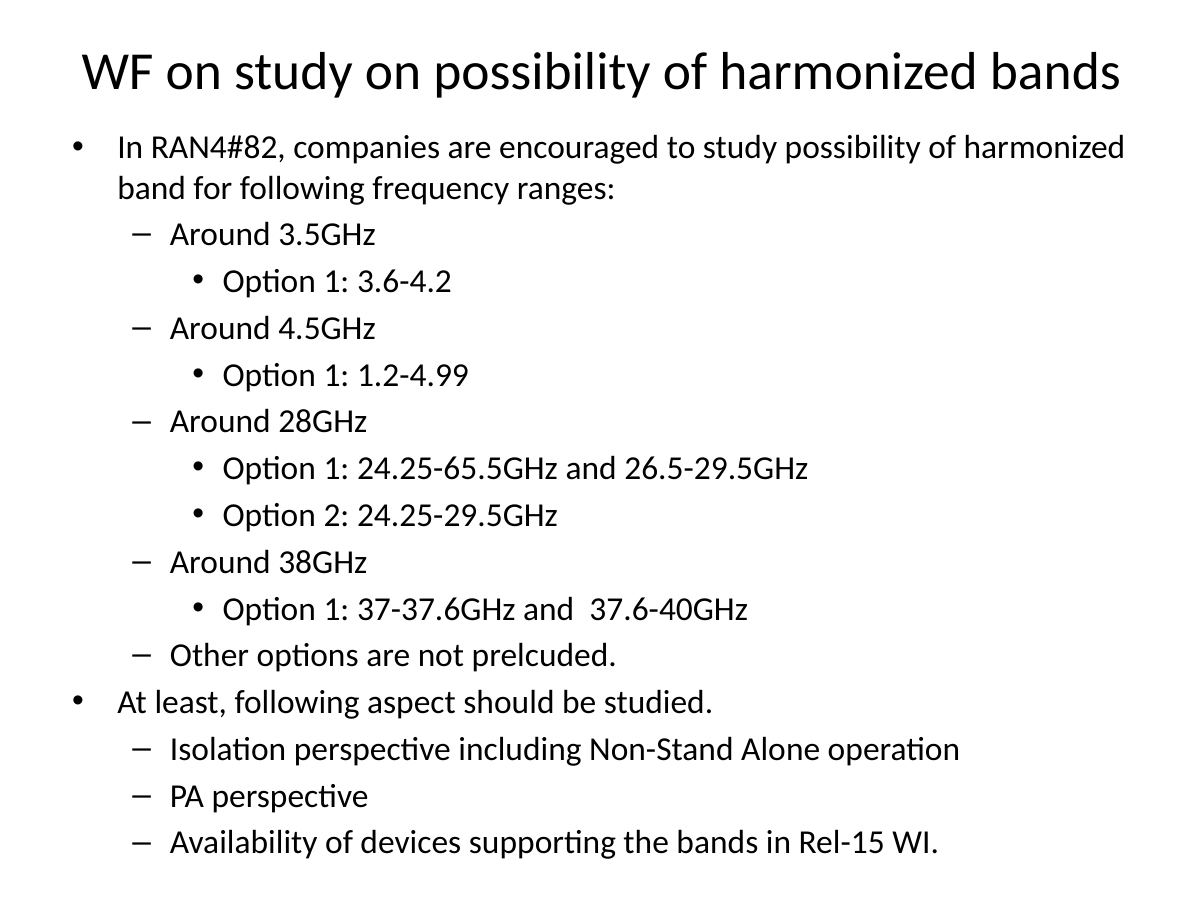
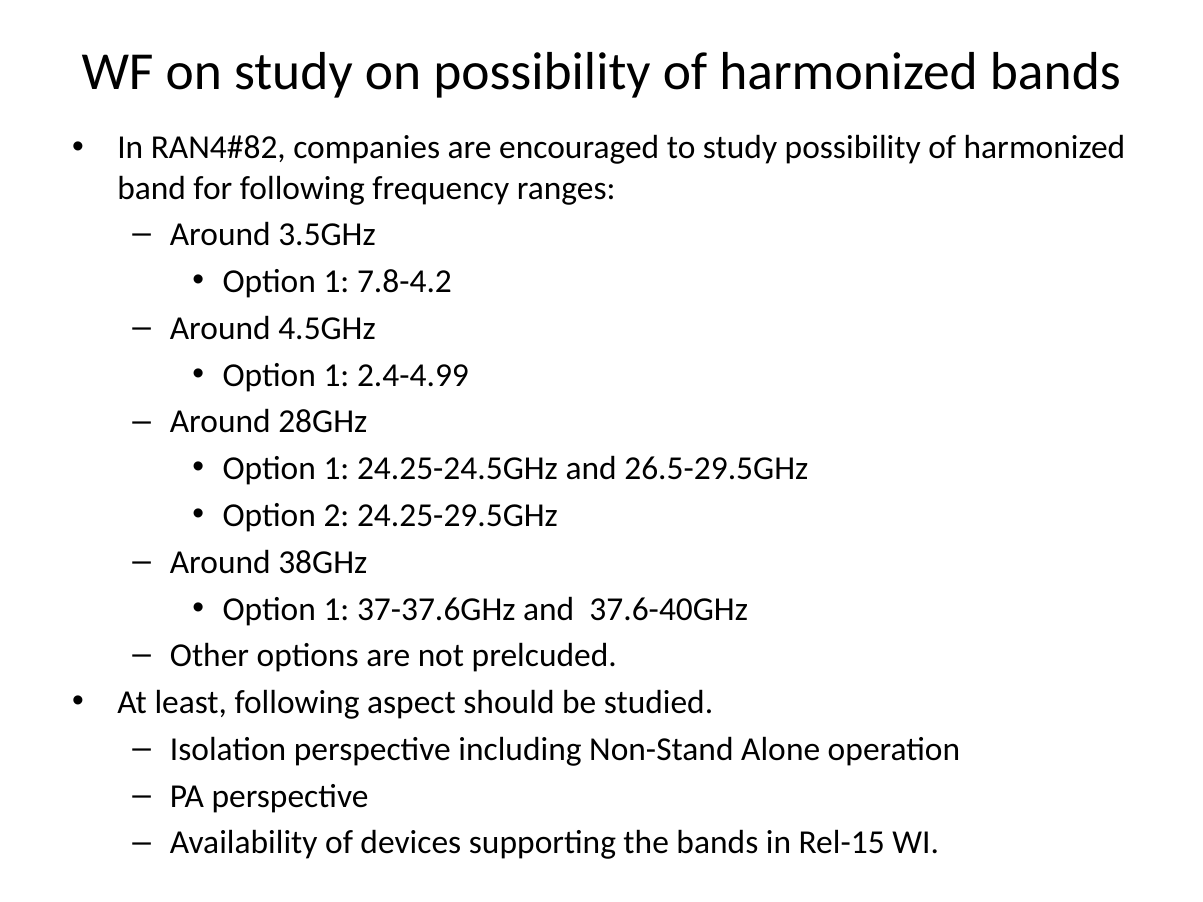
3.6-4.2: 3.6-4.2 -> 7.8-4.2
1.2-4.99: 1.2-4.99 -> 2.4-4.99
24.25-65.5GHz: 24.25-65.5GHz -> 24.25-24.5GHz
